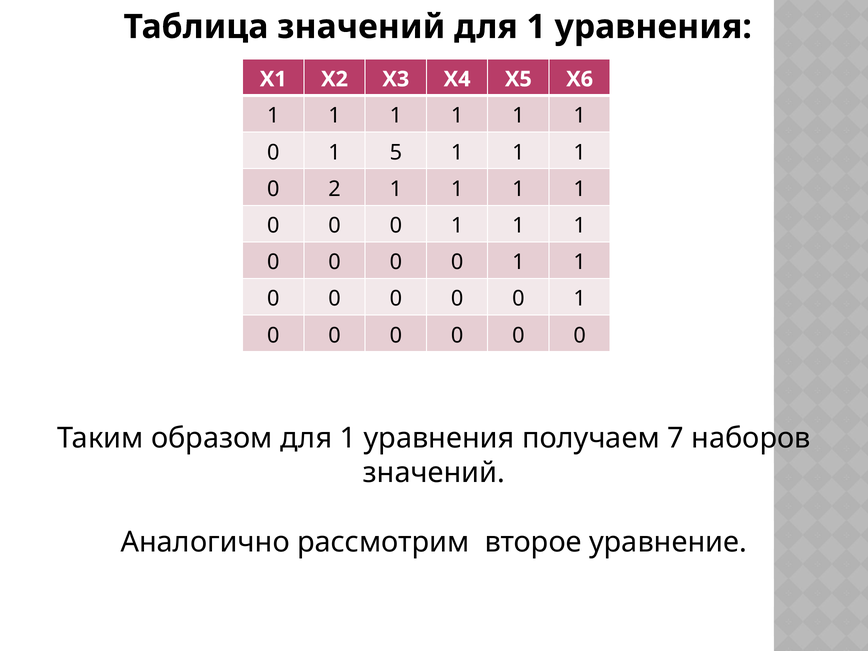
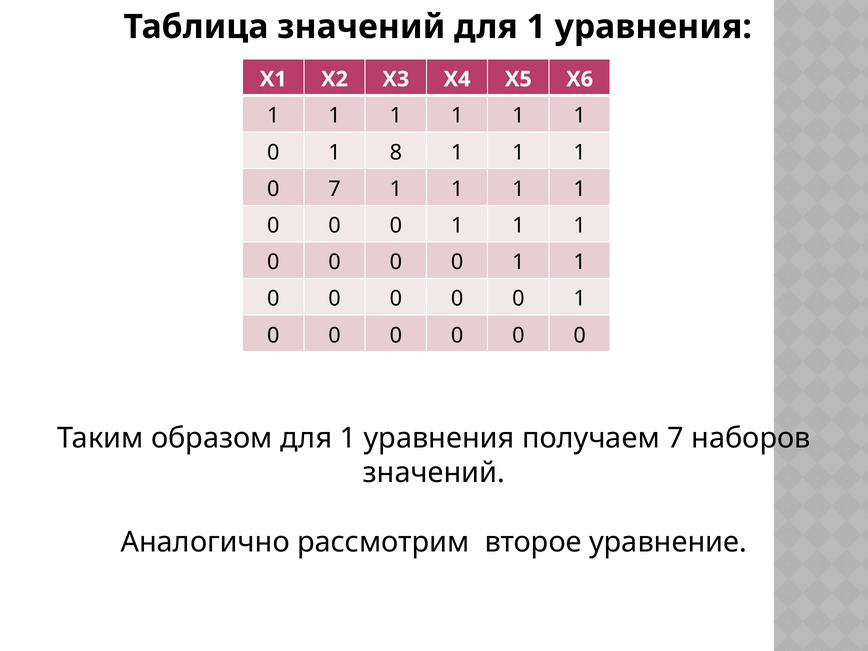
5: 5 -> 8
0 2: 2 -> 7
